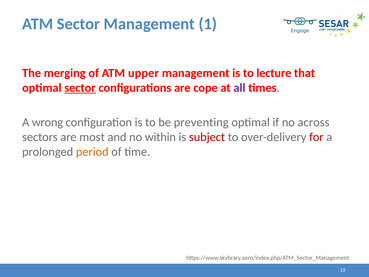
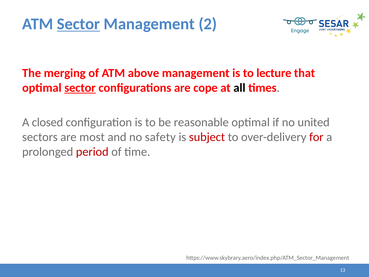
Sector at (78, 24) underline: none -> present
1: 1 -> 2
upper: upper -> above
all colour: purple -> black
wrong: wrong -> closed
preventing: preventing -> reasonable
across: across -> united
within: within -> safety
period colour: orange -> red
